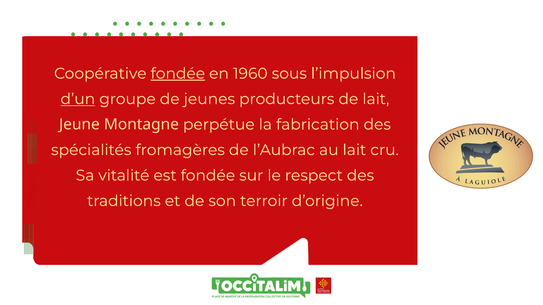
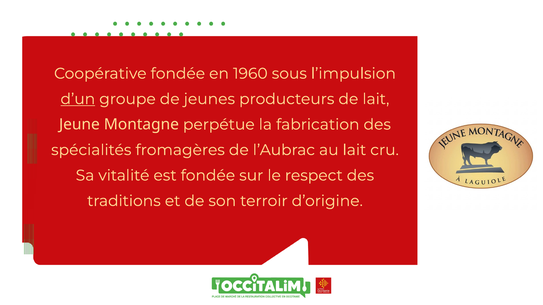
fondée at (178, 74) underline: present -> none
